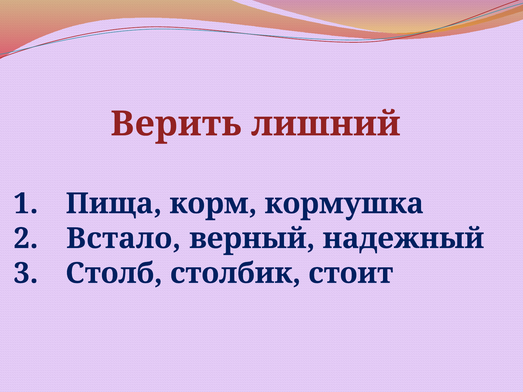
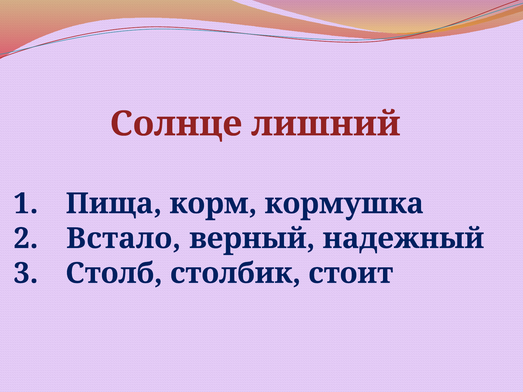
Верить: Верить -> Солнце
